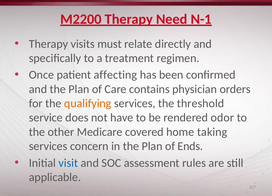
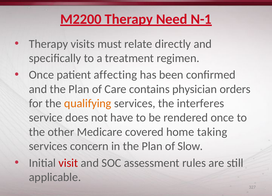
threshold: threshold -> interferes
rendered odor: odor -> once
Ends: Ends -> Slow
visit colour: blue -> red
